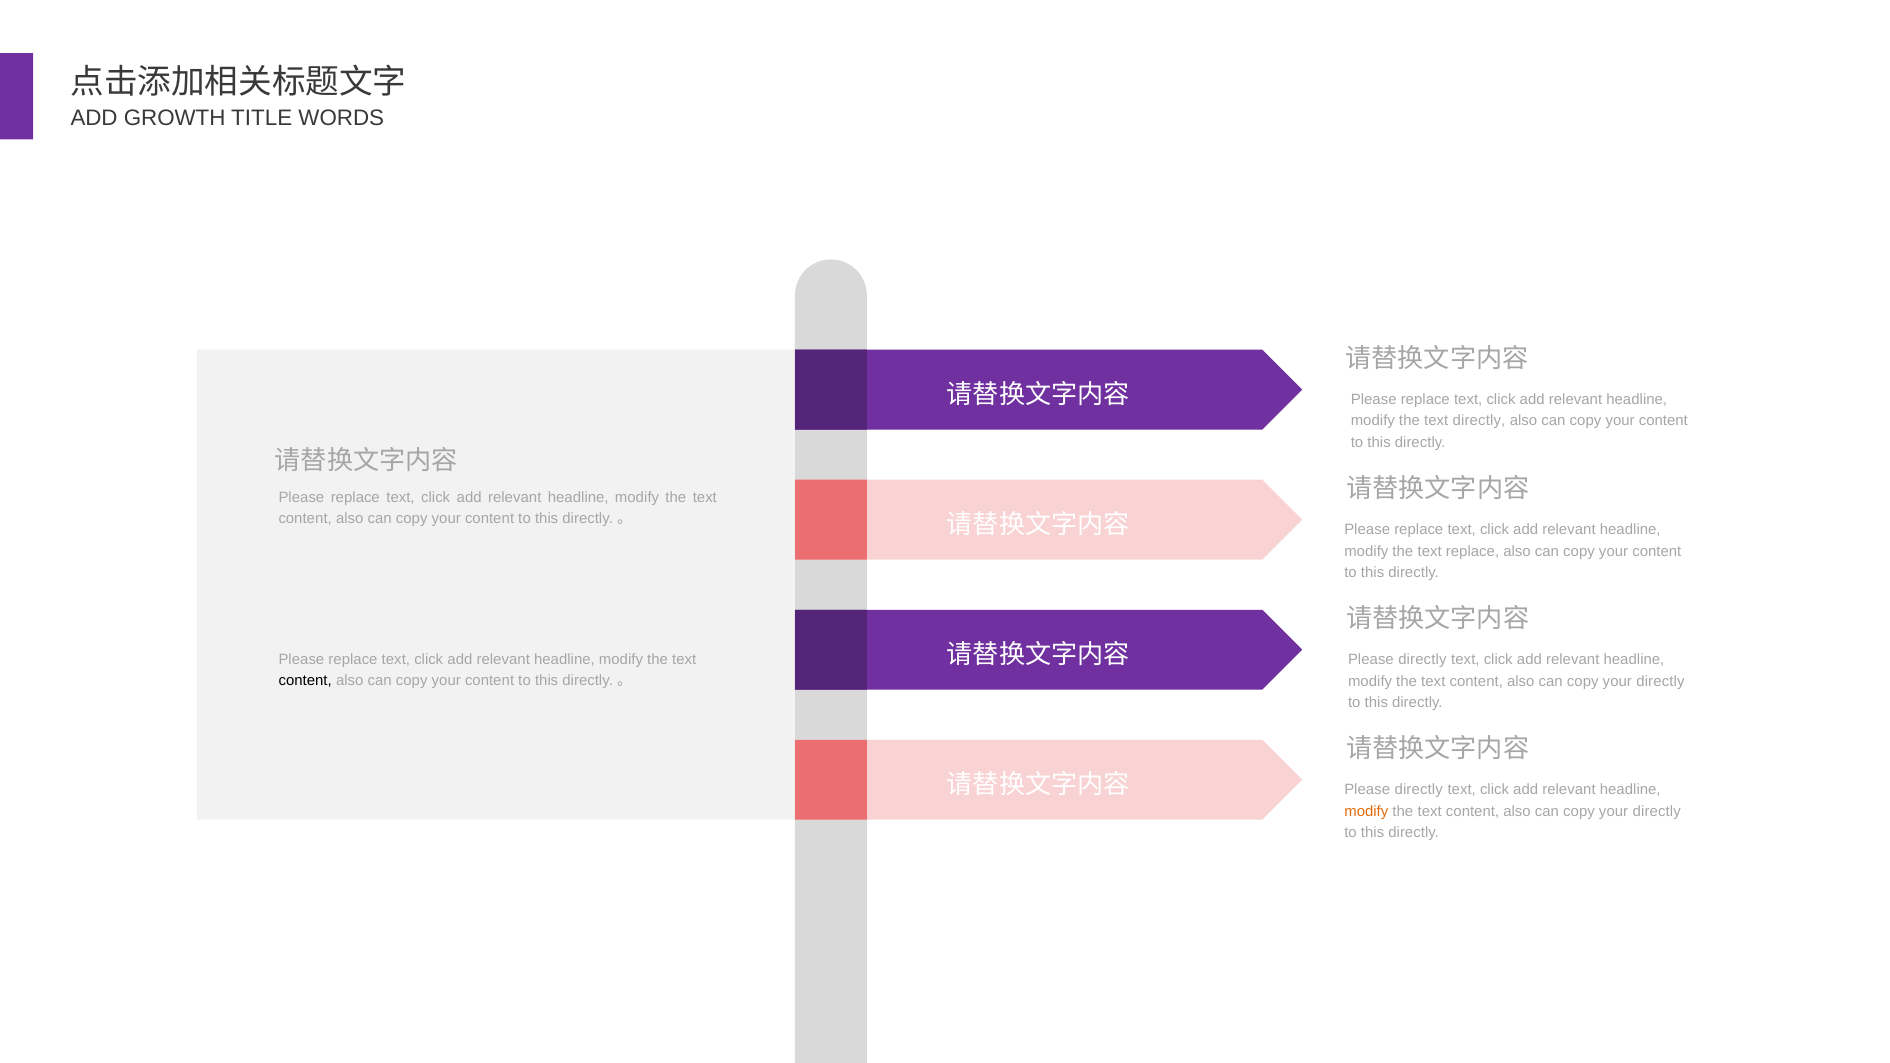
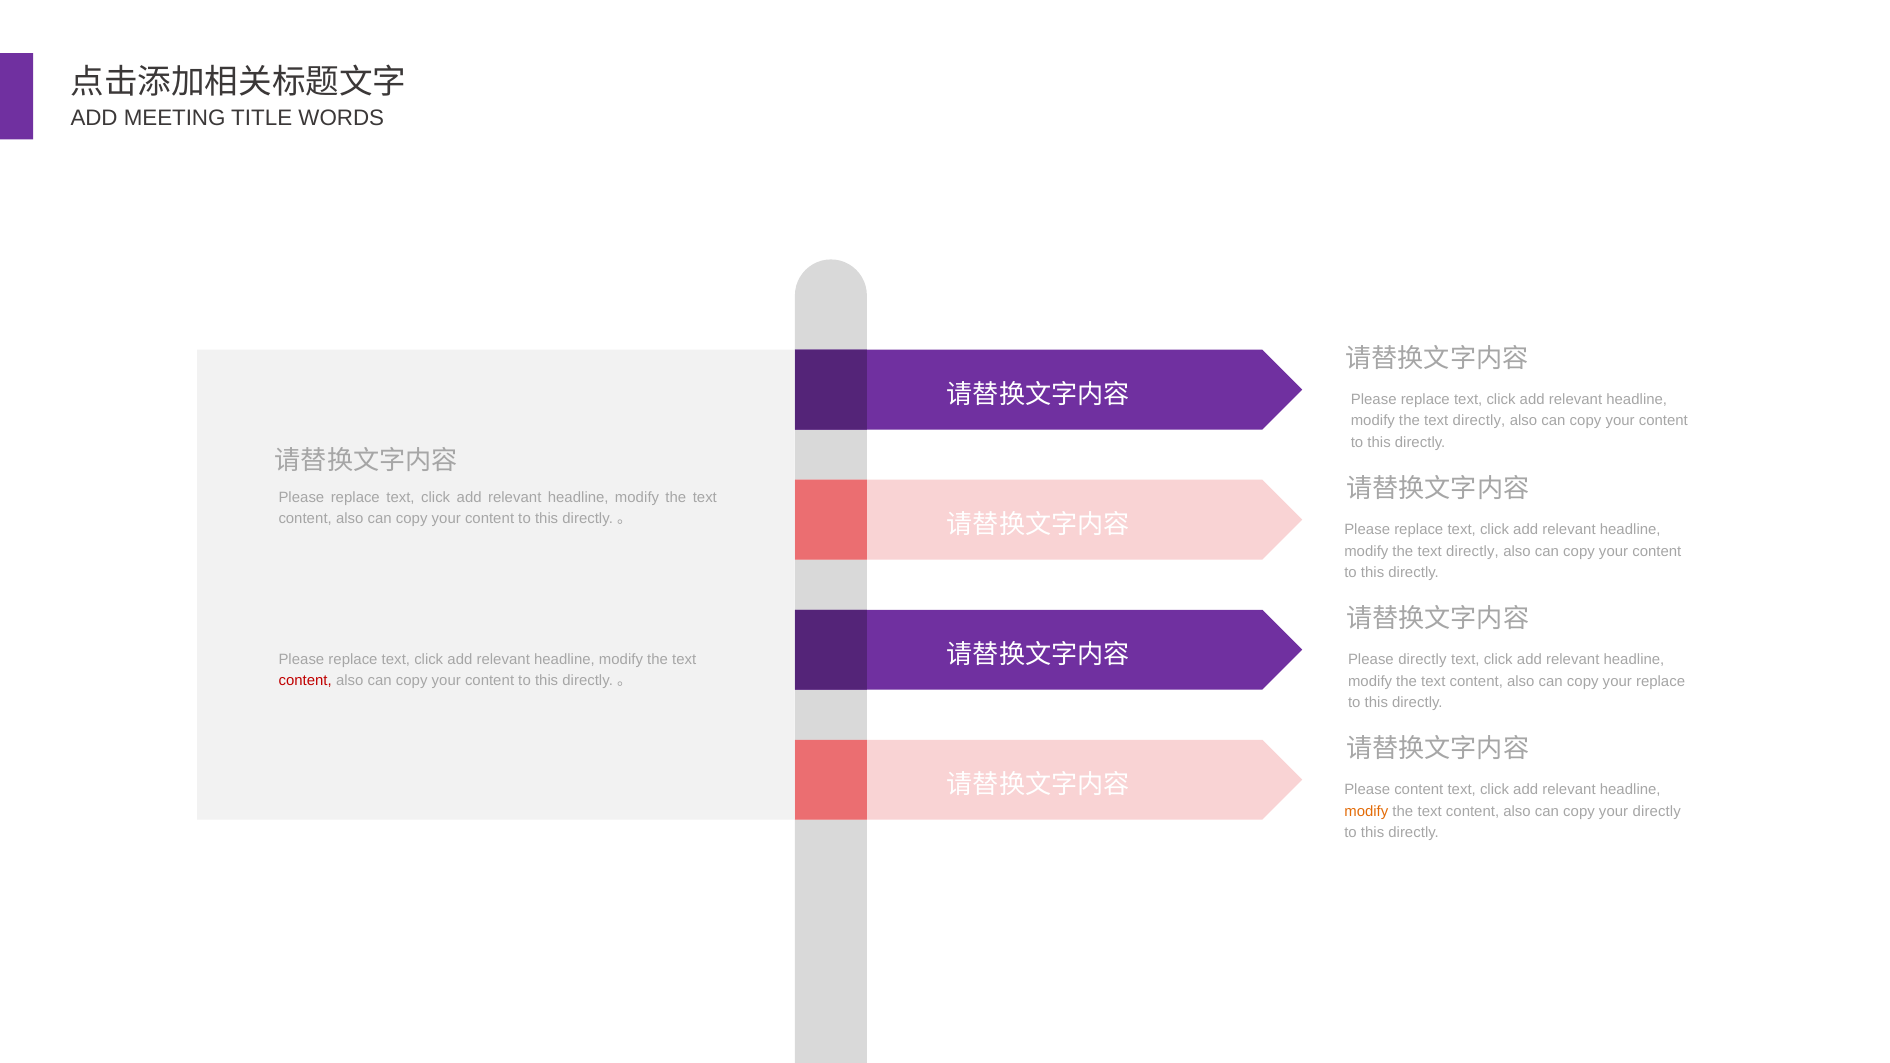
GROWTH: GROWTH -> MEETING
replace at (1473, 551): replace -> directly
content at (305, 681) colour: black -> red
directly at (1660, 681): directly -> replace
directly at (1419, 790): directly -> content
